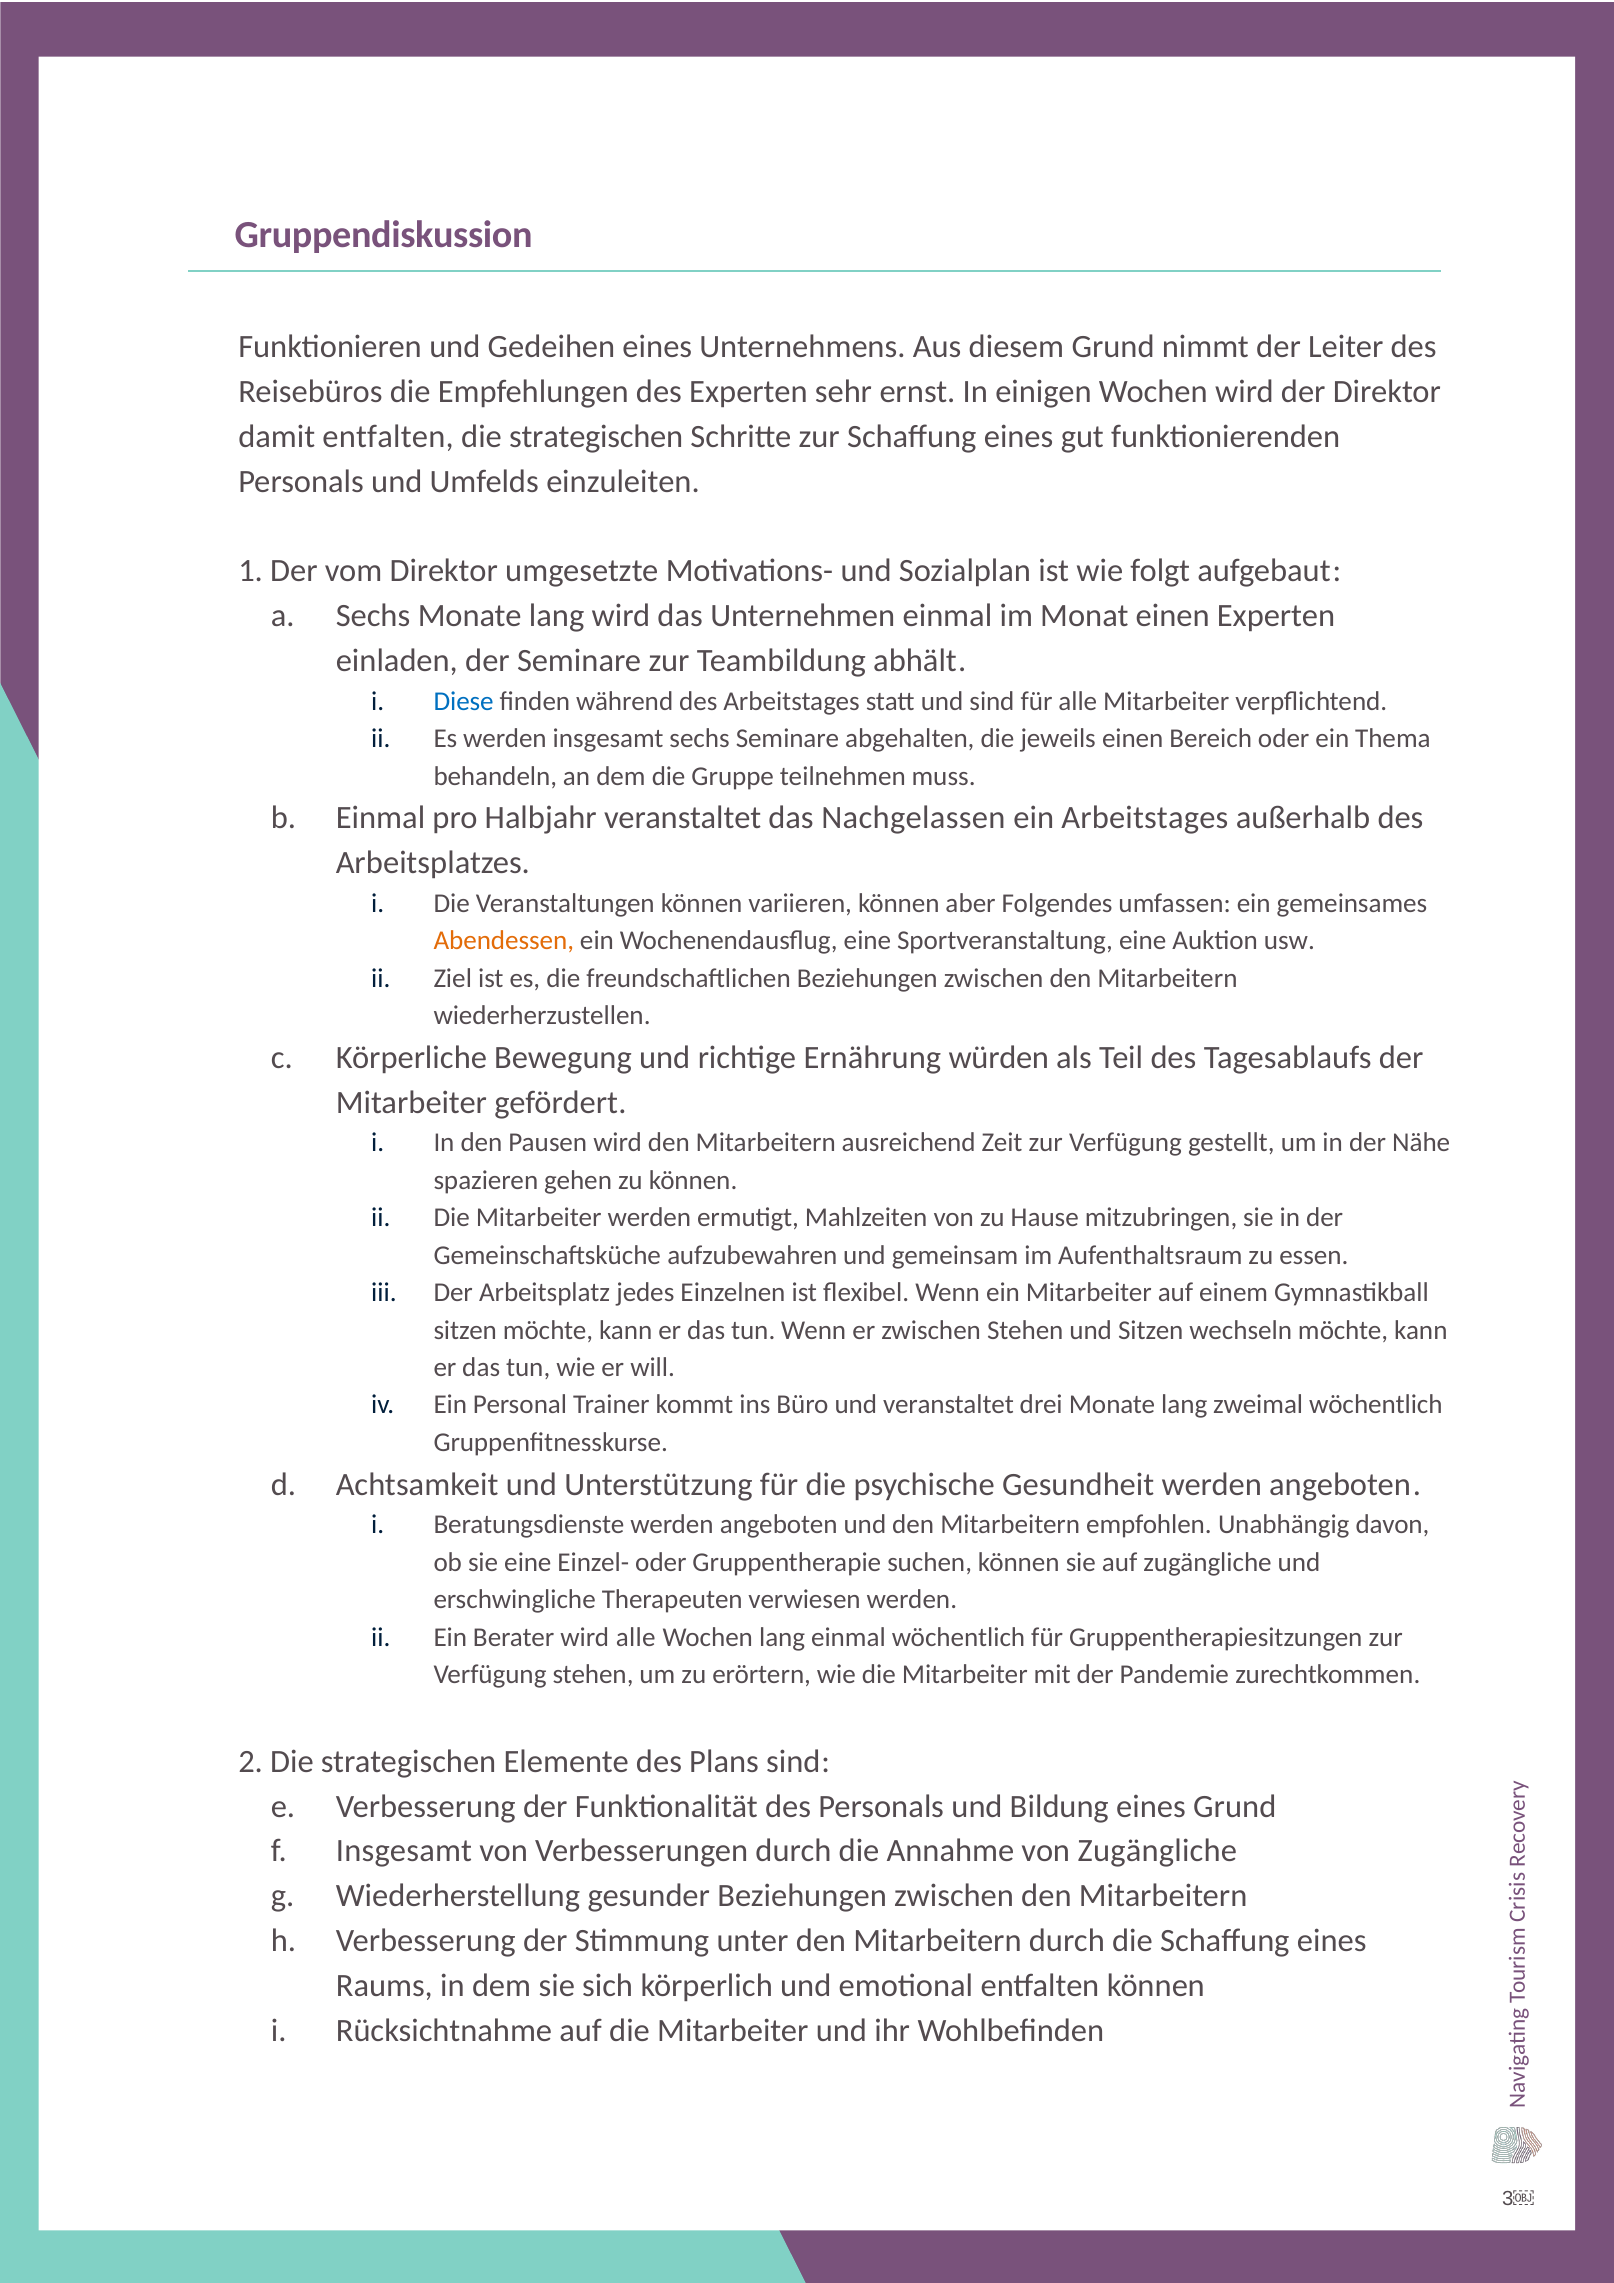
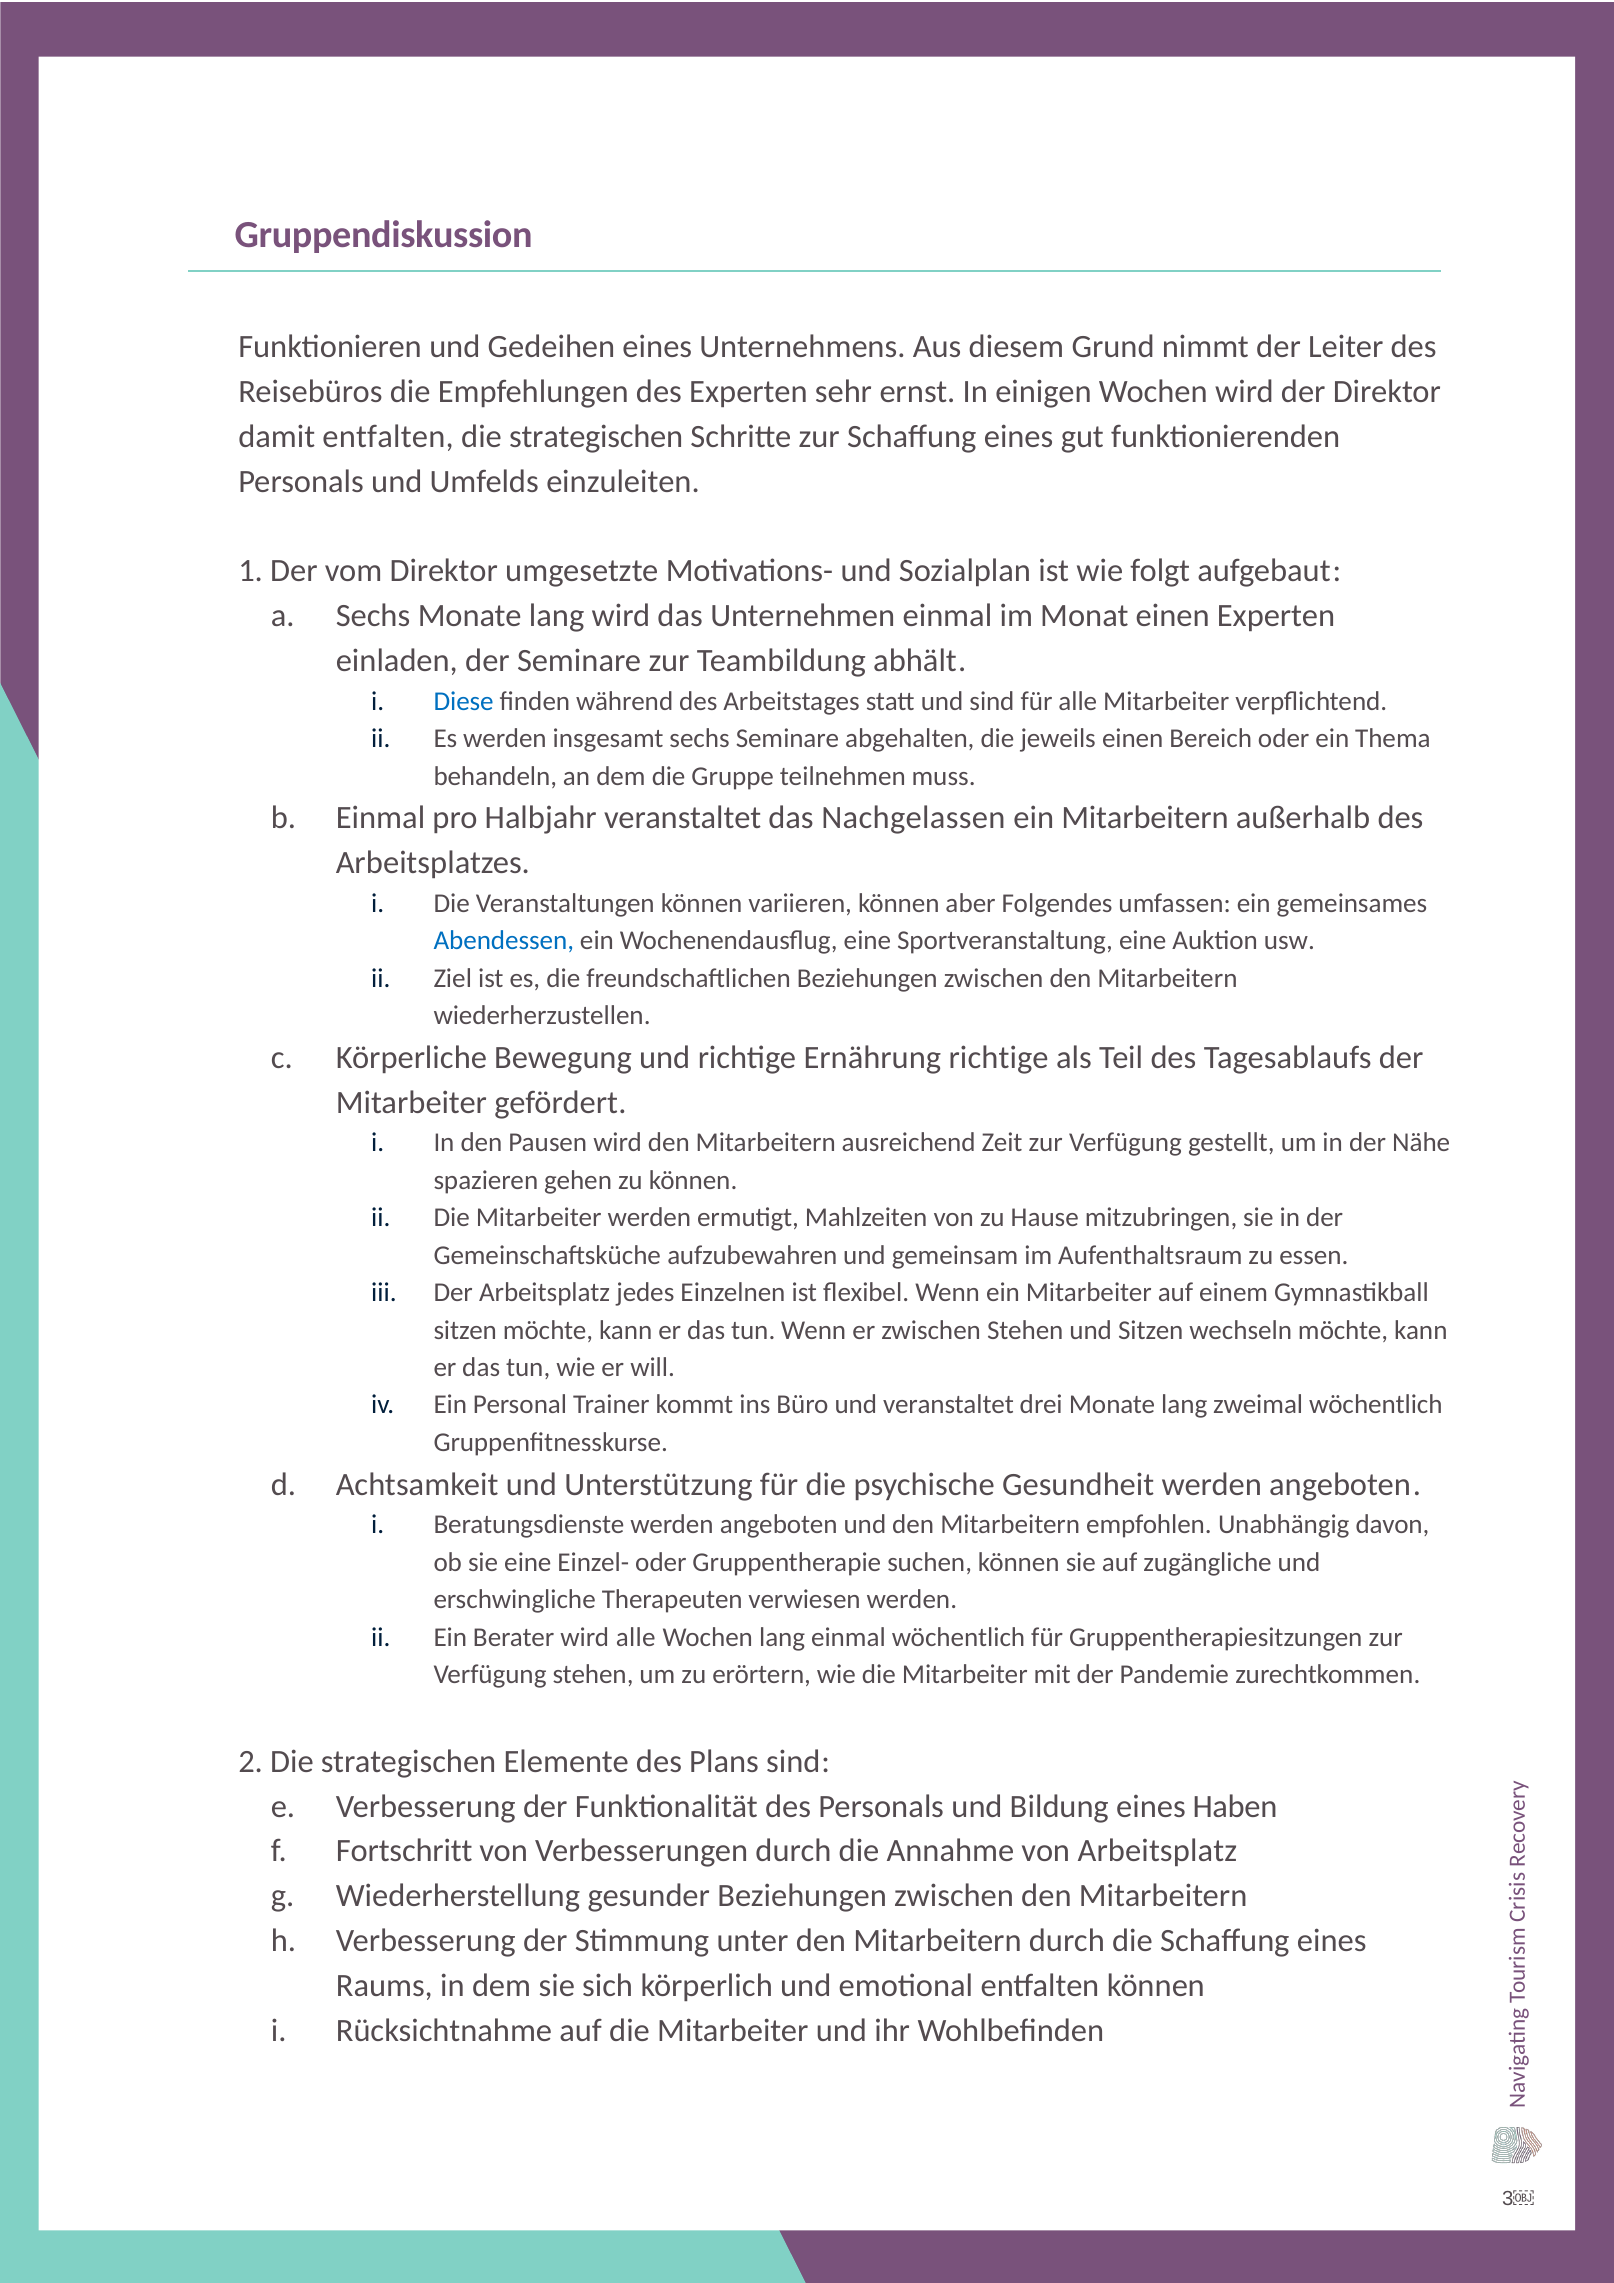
ein Arbeitstages: Arbeitstages -> Mitarbeitern
Abendessen colour: orange -> blue
Ernährung würden: würden -> richtige
eines Grund: Grund -> Haben
Insgesamt at (404, 1851): Insgesamt -> Fortschritt
von Zugängliche: Zugängliche -> Arbeitsplatz
